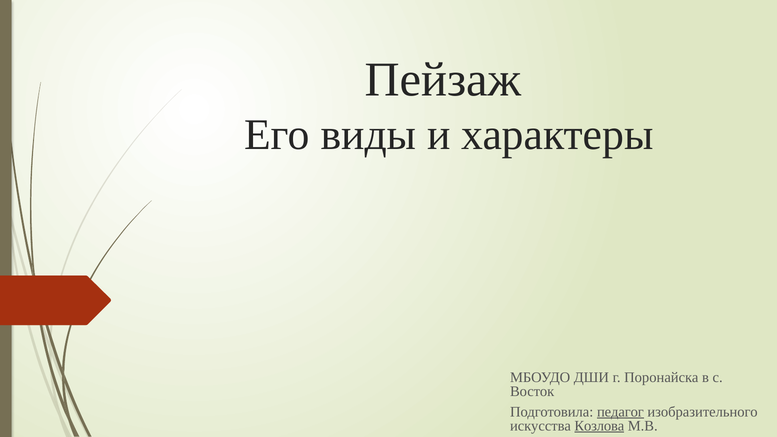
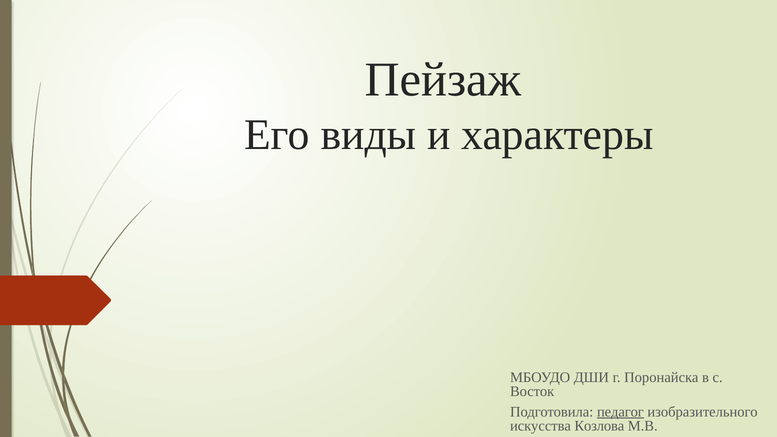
Козлова underline: present -> none
